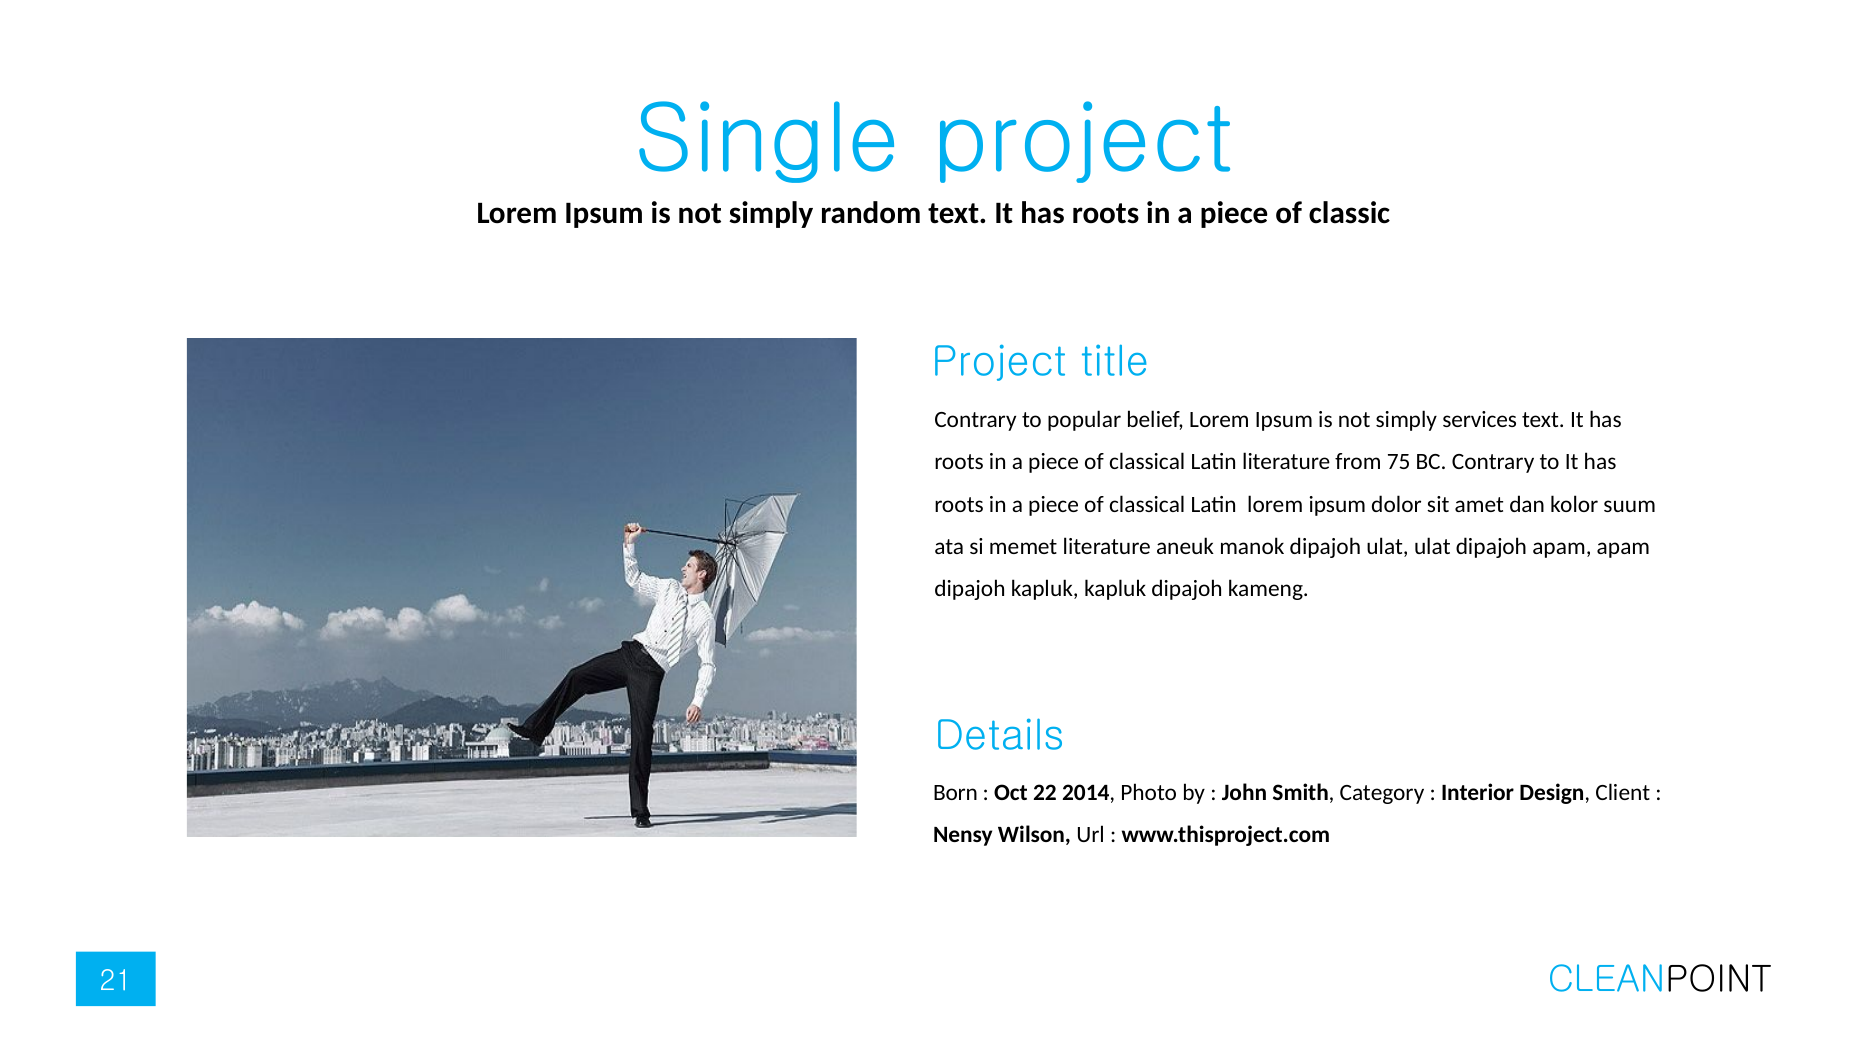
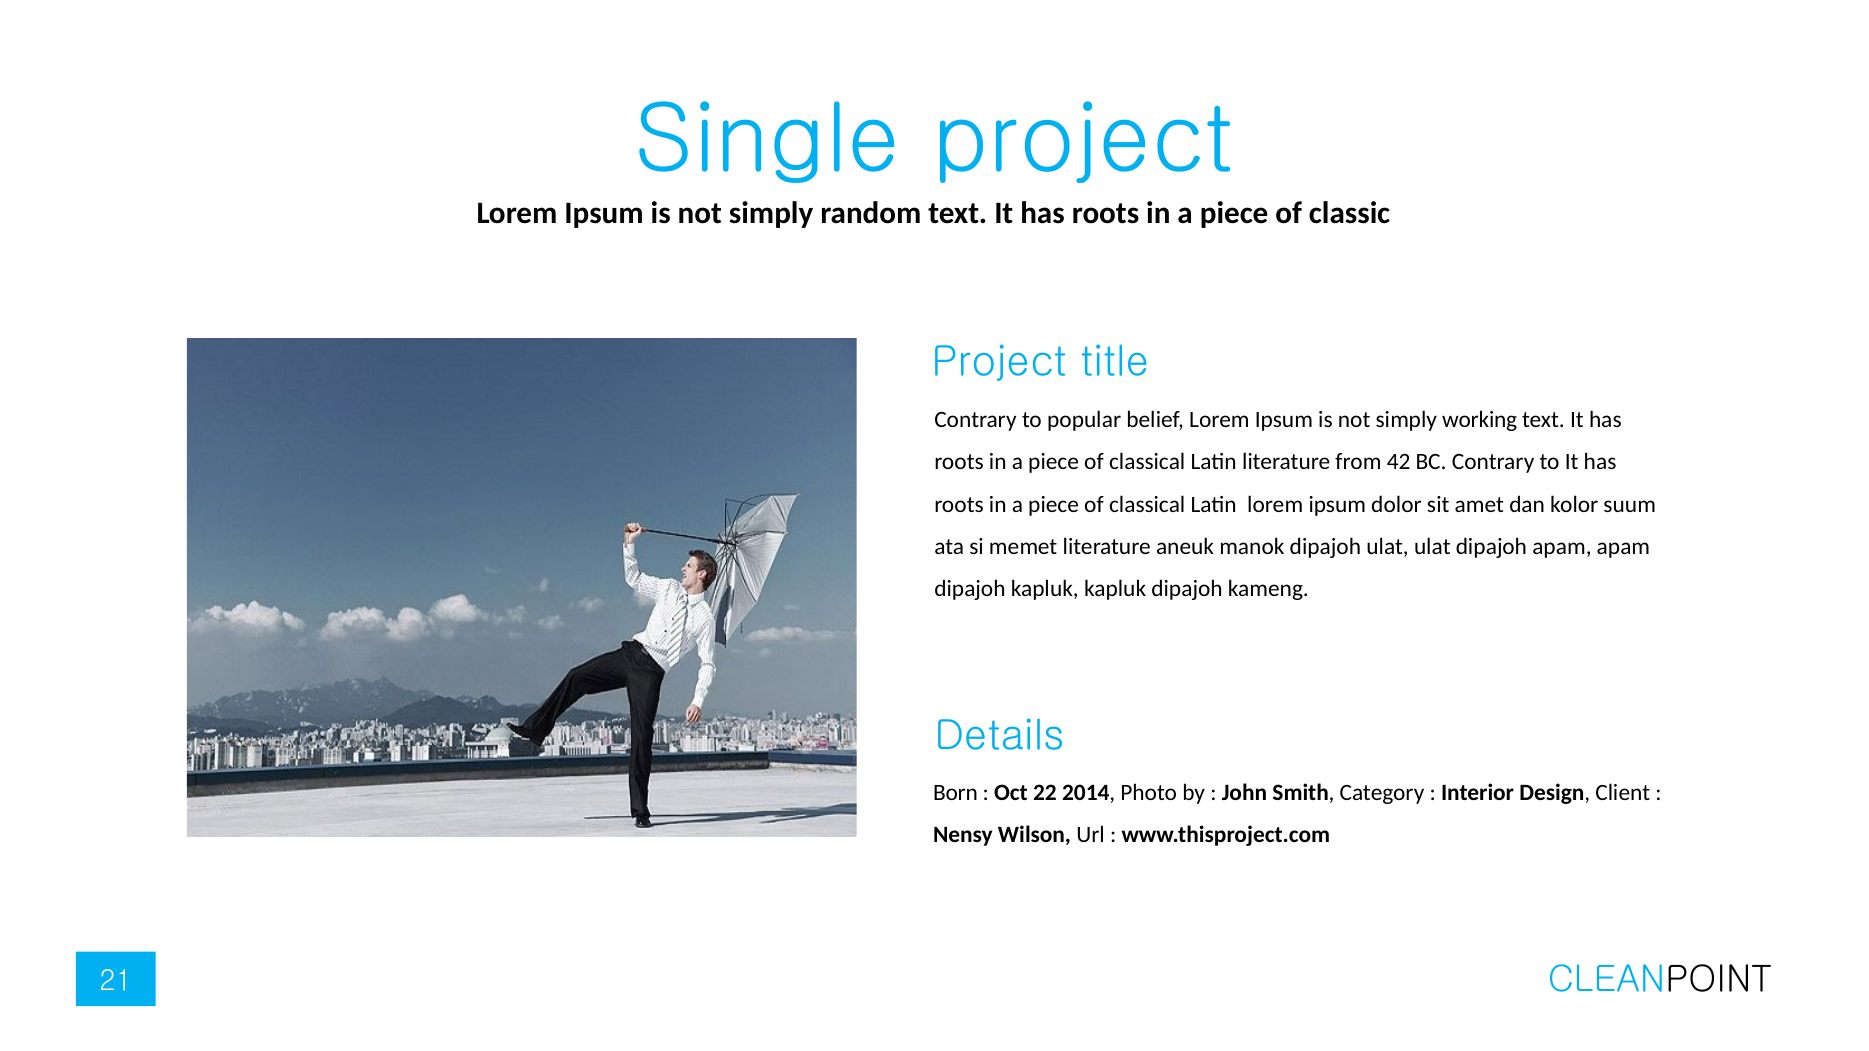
services: services -> working
75: 75 -> 42
